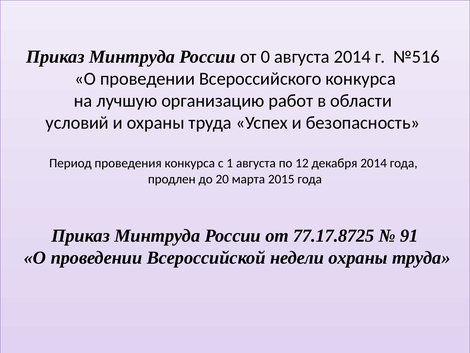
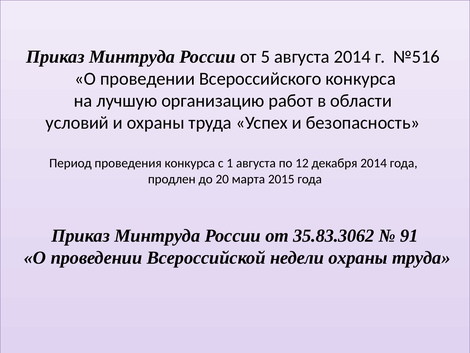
0: 0 -> 5
77.17.8725: 77.17.8725 -> 35.83.3062
